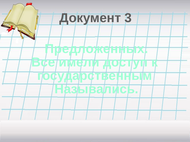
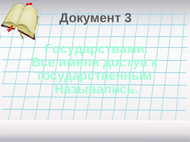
Предложенных: Предложенных -> Государствами
